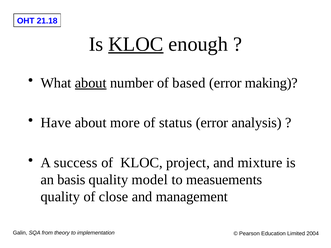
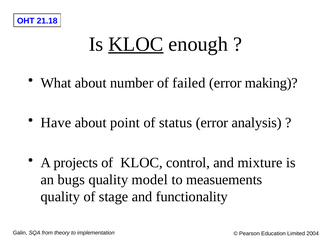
about at (91, 83) underline: present -> none
based: based -> failed
more: more -> point
success: success -> projects
project: project -> control
basis: basis -> bugs
close: close -> stage
management: management -> functionality
